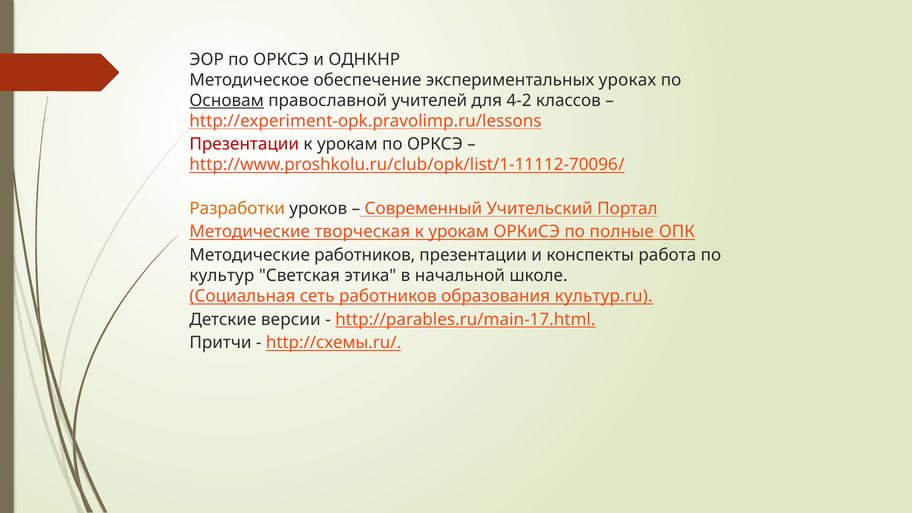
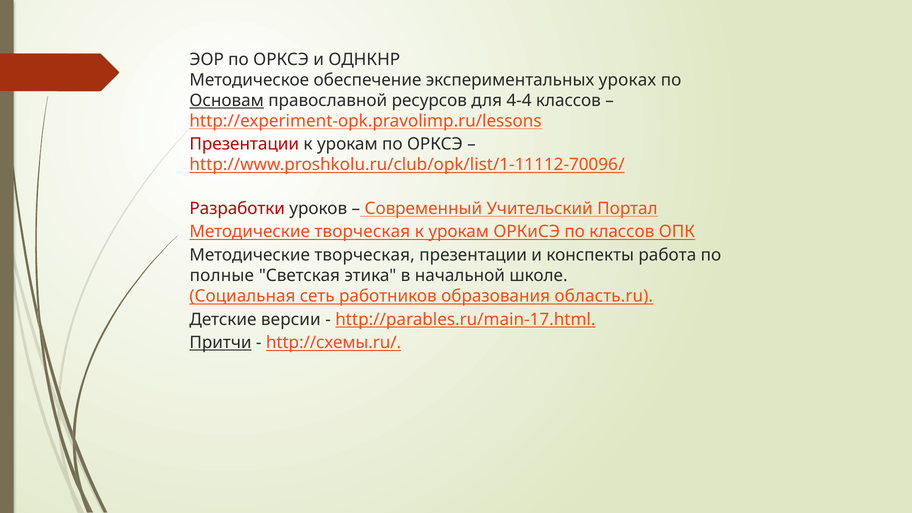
учителей: учителей -> ресурсов
4-2: 4-2 -> 4-4
Разработки colour: orange -> red
по полные: полные -> классов
работников at (365, 255): работников -> творческая
культур: культур -> полные
культур.ru: культур.ru -> область.ru
Притчи underline: none -> present
